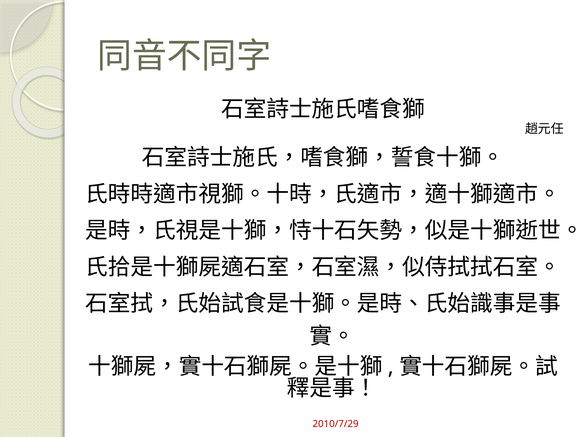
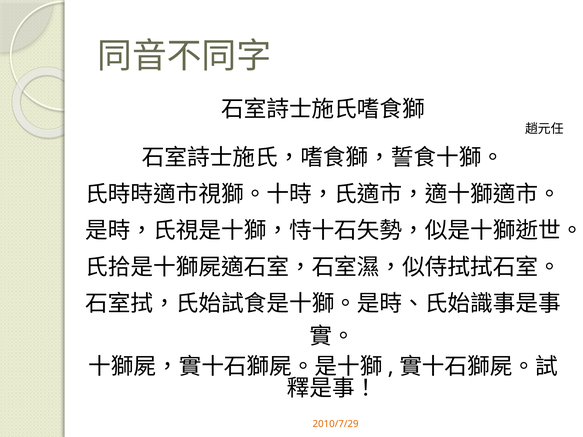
2010/7/29 colour: red -> orange
